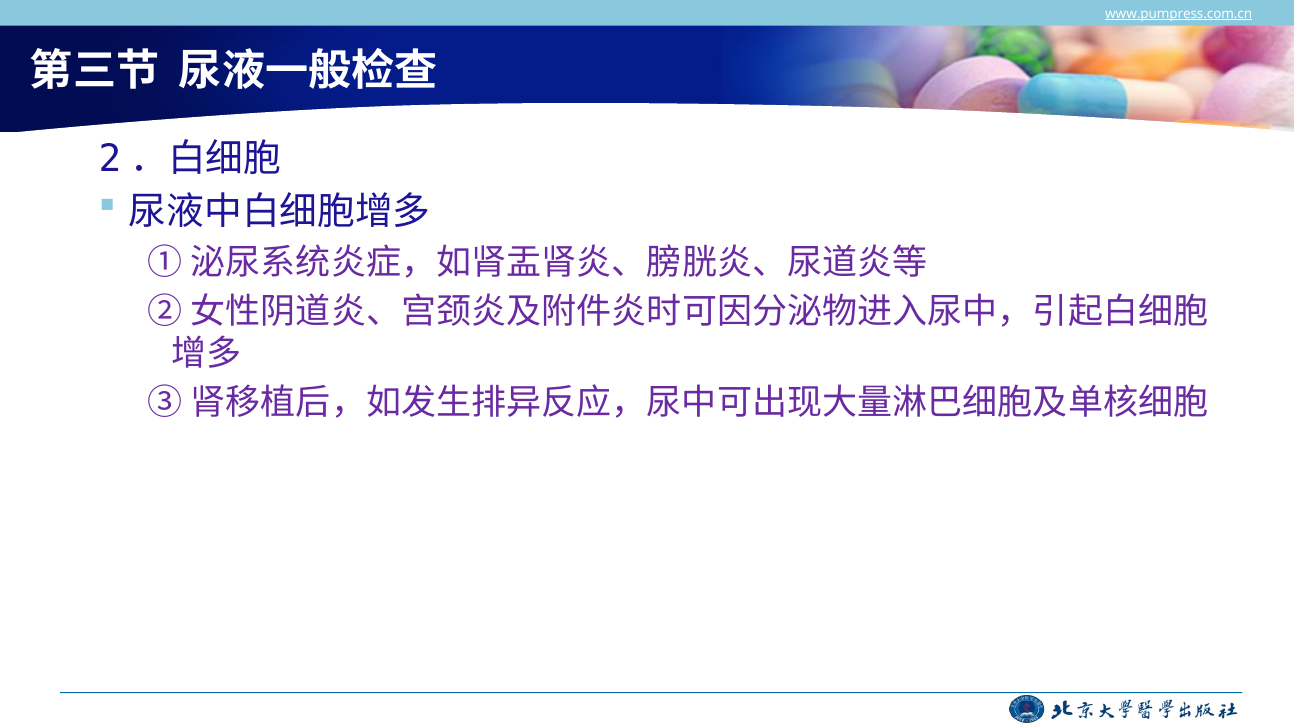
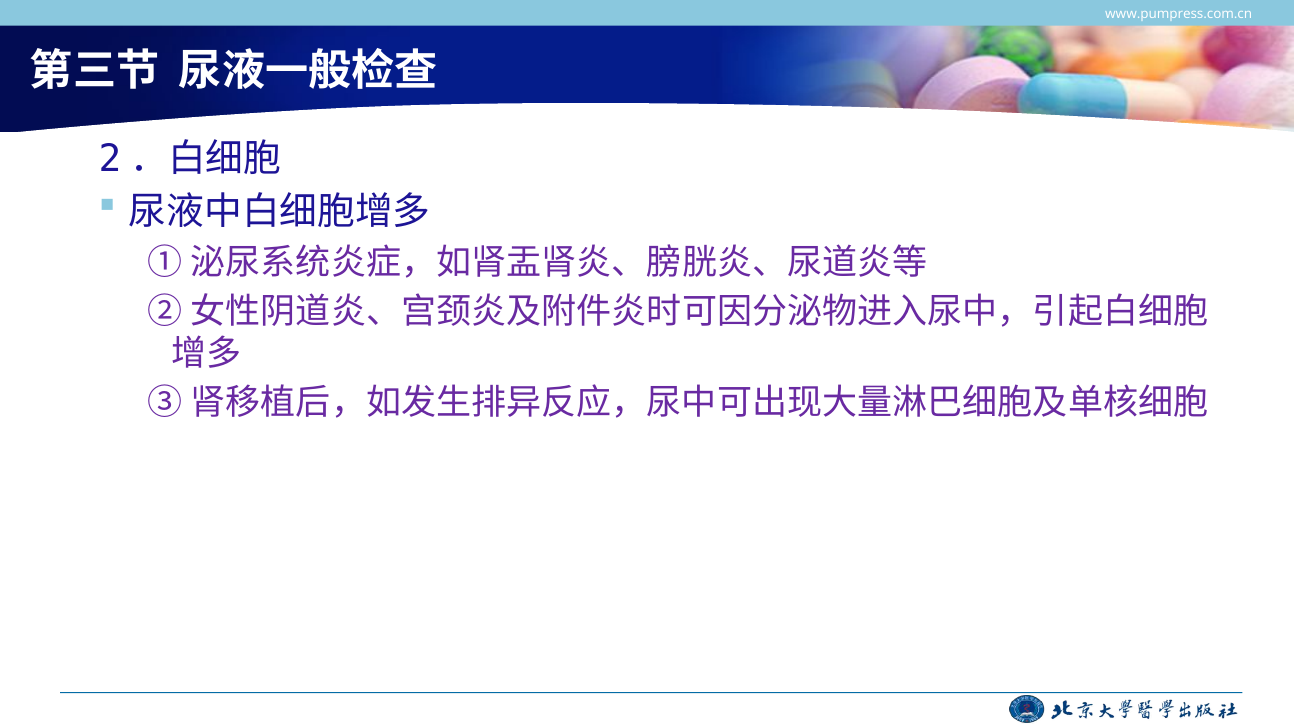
www.pumpress.com.cn underline: present -> none
